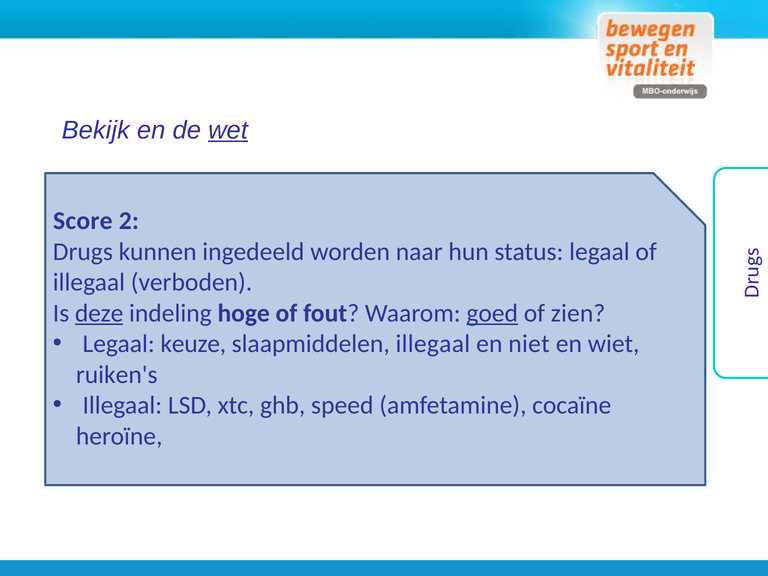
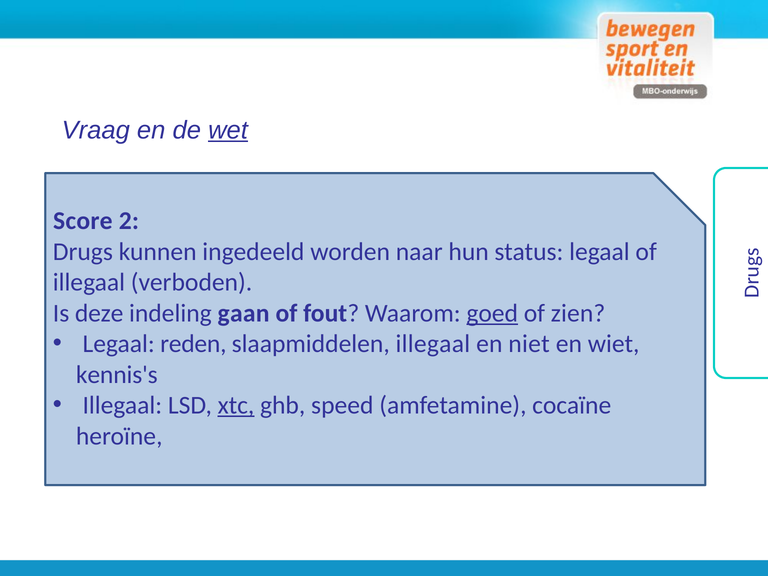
Bekijk at (96, 130): Bekijk -> Vraag
deze underline: present -> none
hoge: hoge -> gaan
Legaal keuze: keuze -> reden
ruiken's: ruiken's -> kennis's
xtc underline: none -> present
